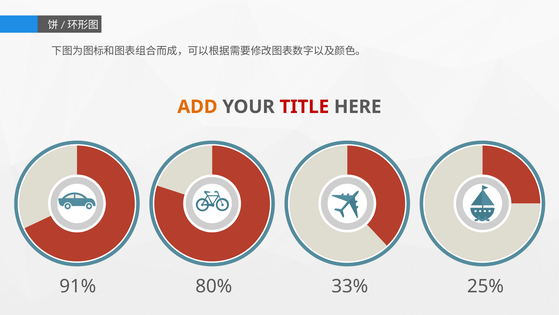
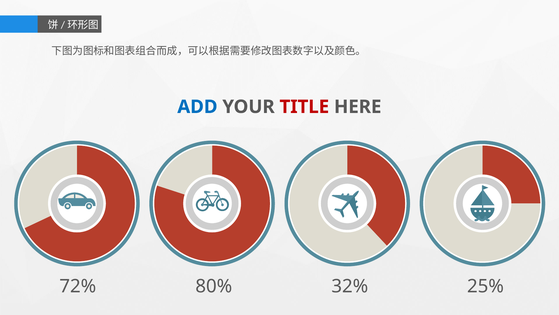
ADD colour: orange -> blue
91%: 91% -> 72%
33%: 33% -> 32%
